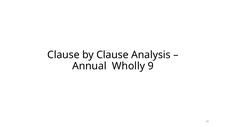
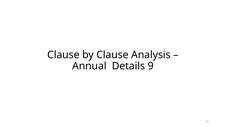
Wholly: Wholly -> Details
